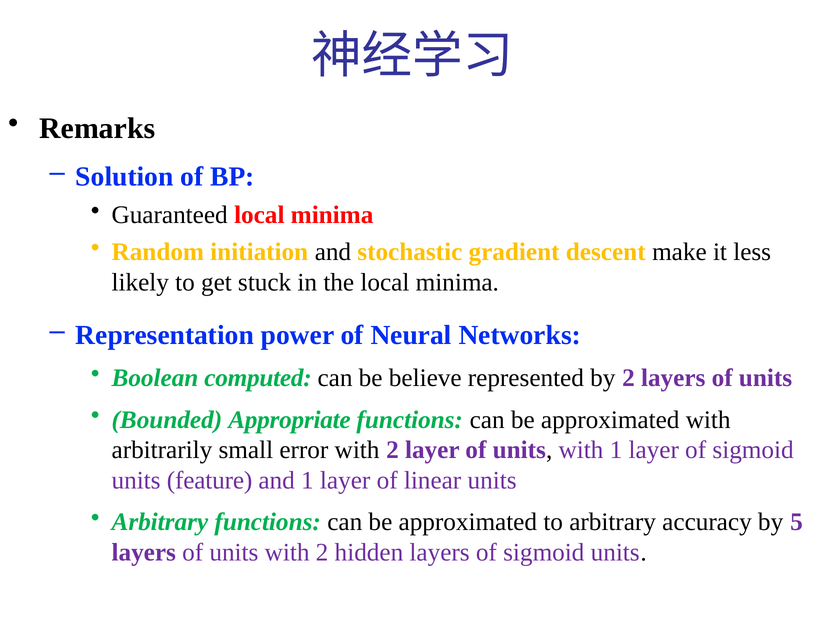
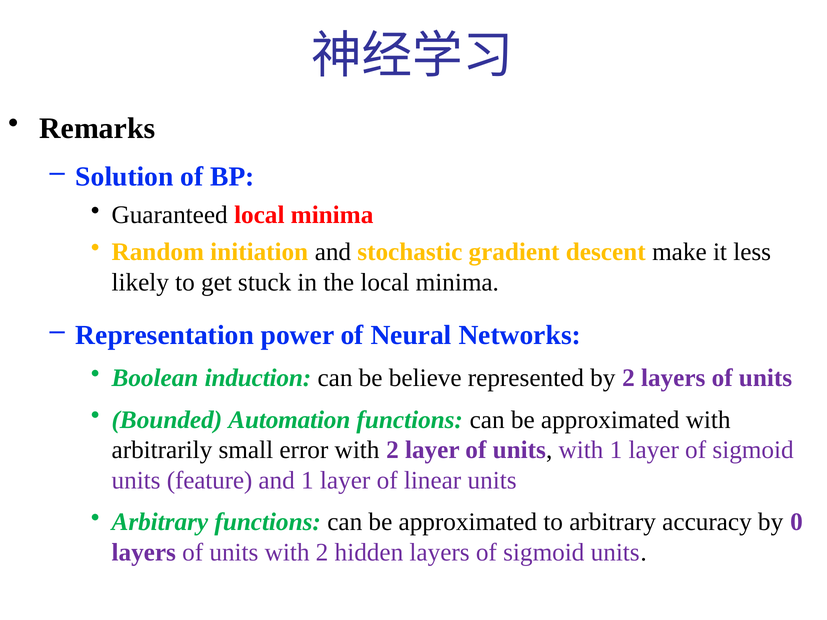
computed: computed -> induction
Appropriate: Appropriate -> Automation
5: 5 -> 0
